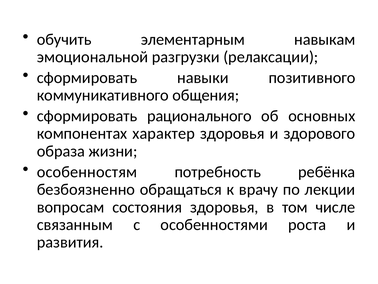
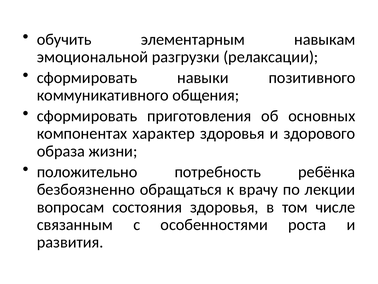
рационального: рационального -> приготовления
особенностям: особенностям -> положительно
